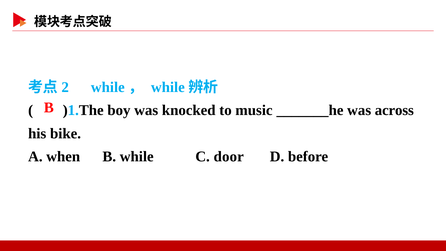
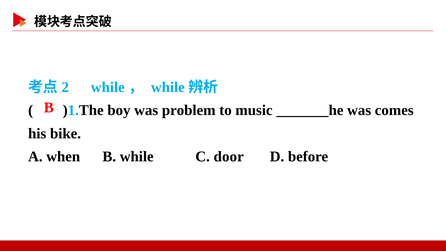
knocked: knocked -> problem
across: across -> comes
